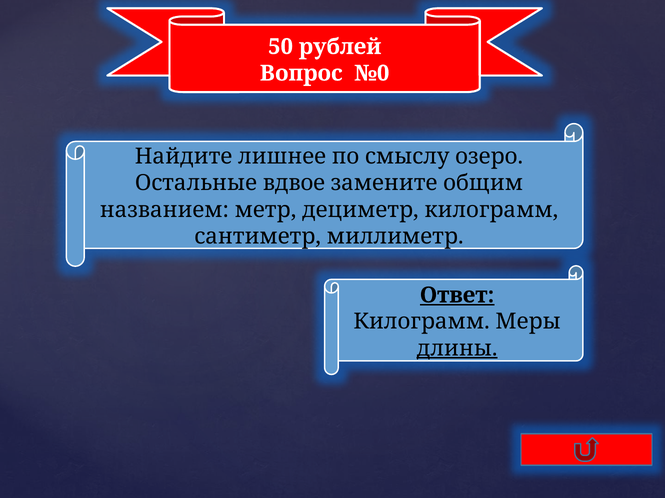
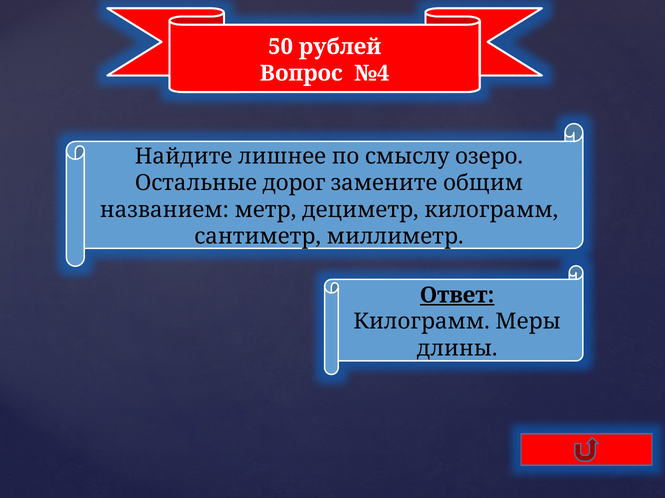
№0: №0 -> №4
вдвое: вдвое -> дорог
длины underline: present -> none
